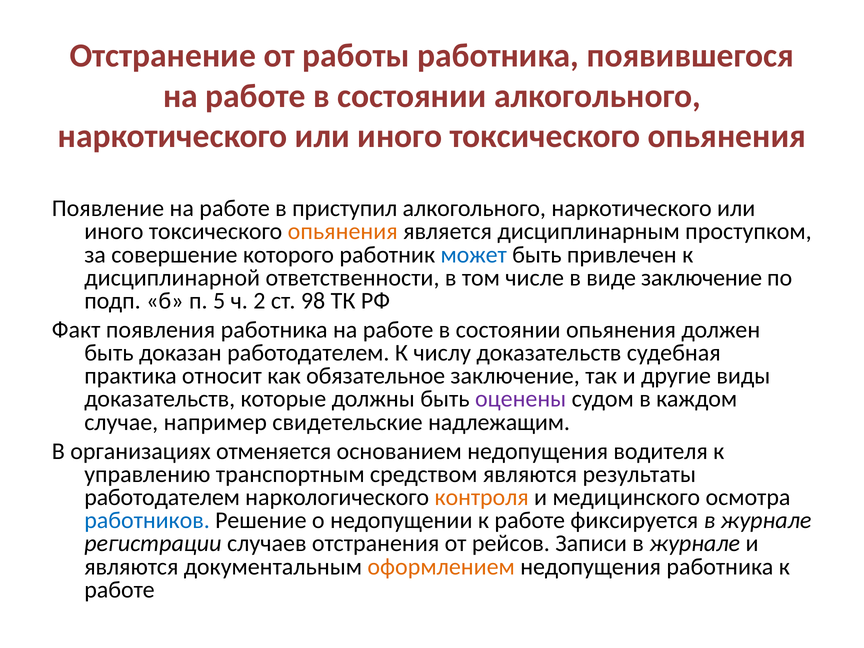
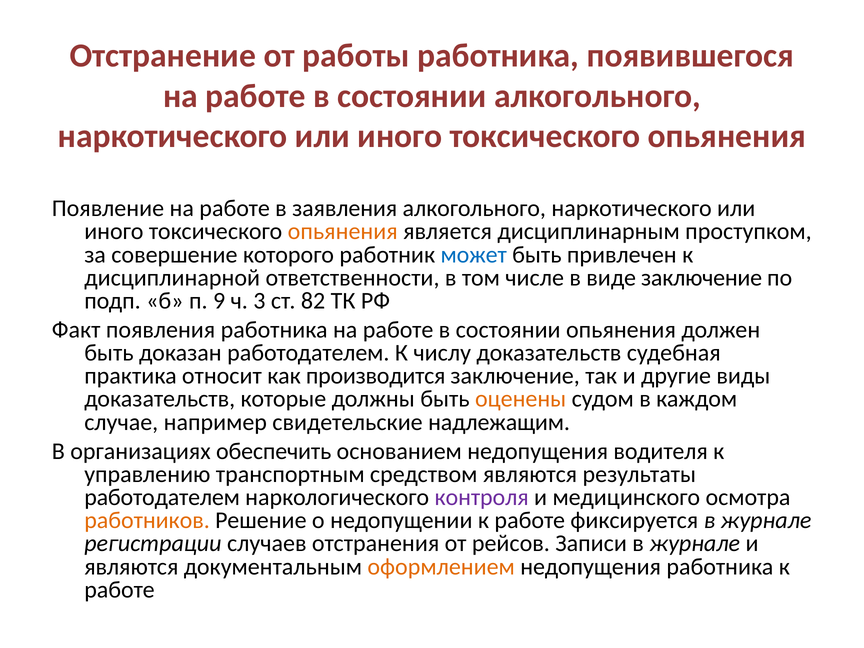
приступил: приступил -> заявления
5: 5 -> 9
2: 2 -> 3
98: 98 -> 82
обязательное: обязательное -> производится
оценены colour: purple -> orange
отменяется: отменяется -> обеспечить
контроля colour: orange -> purple
работников colour: blue -> orange
